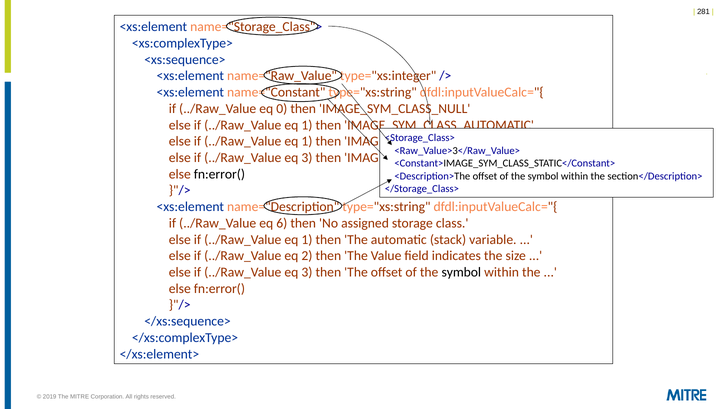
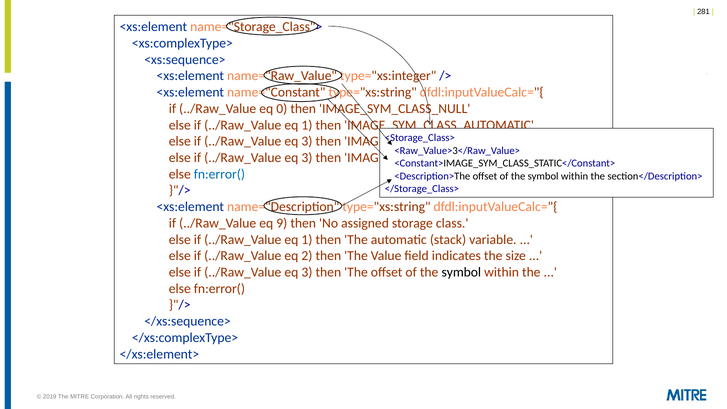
1 at (307, 141): 1 -> 3
fn:error( at (219, 174) colour: black -> blue
6: 6 -> 9
